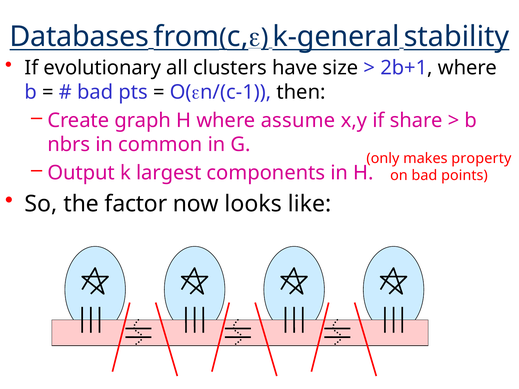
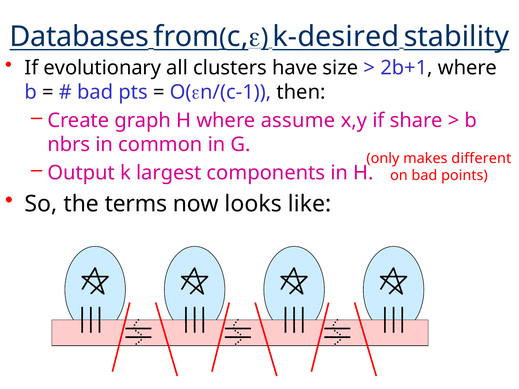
k-general: k-general -> k-desired
property: property -> different
factor: factor -> terms
